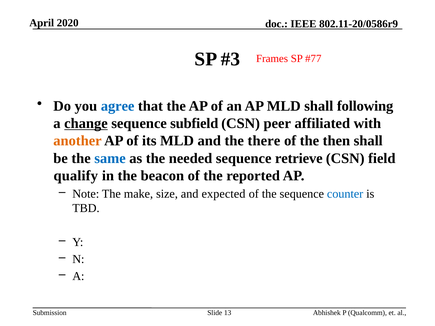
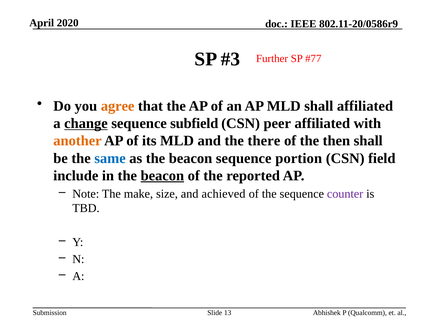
Frames: Frames -> Further
agree colour: blue -> orange
shall following: following -> affiliated
as the needed: needed -> beacon
retrieve: retrieve -> portion
qualify: qualify -> include
beacon at (162, 176) underline: none -> present
expected: expected -> achieved
counter colour: blue -> purple
